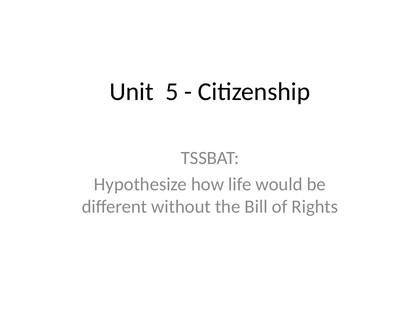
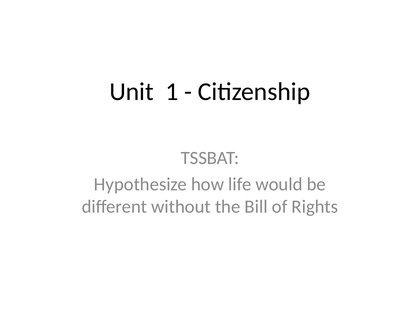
5: 5 -> 1
